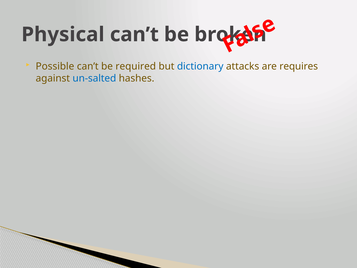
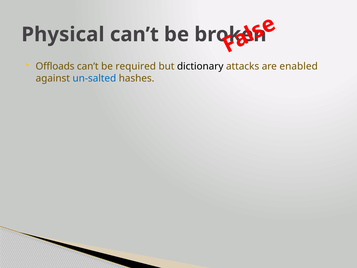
Possible: Possible -> Offloads
dictionary colour: blue -> black
requires: requires -> enabled
